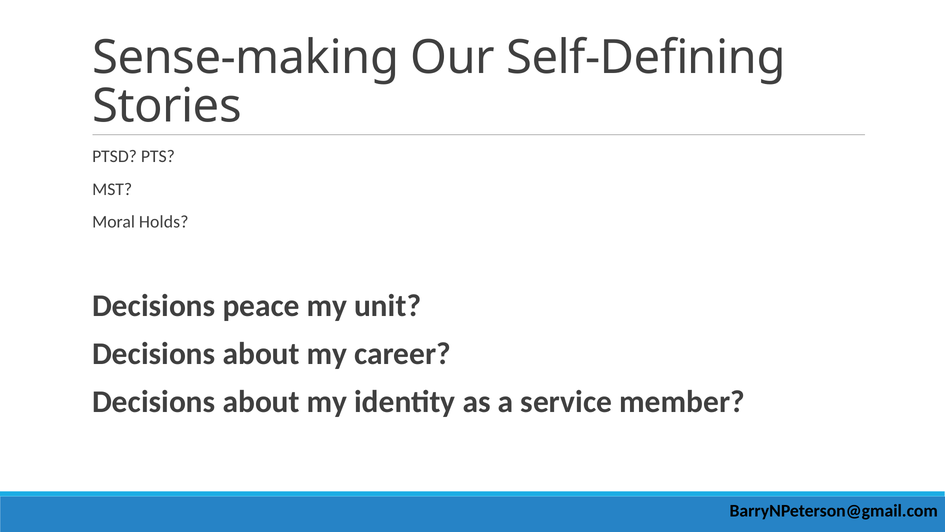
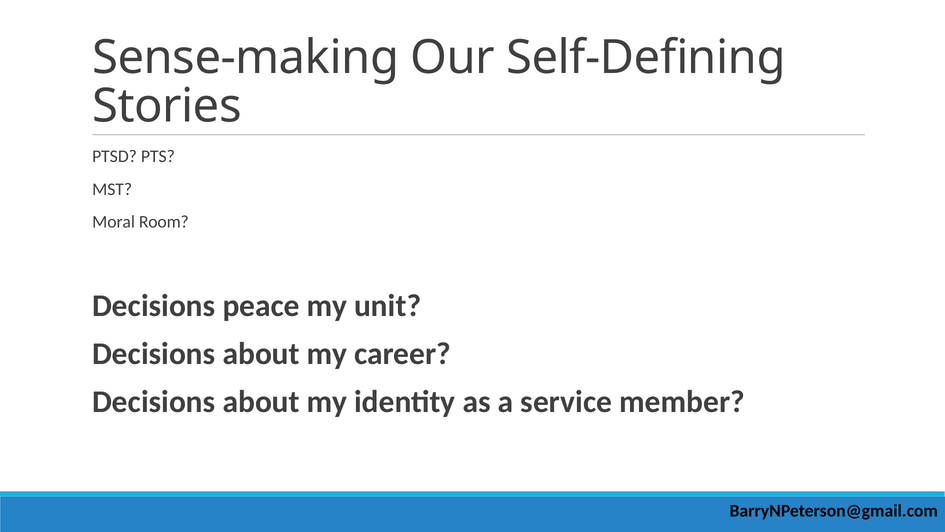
Holds: Holds -> Room
